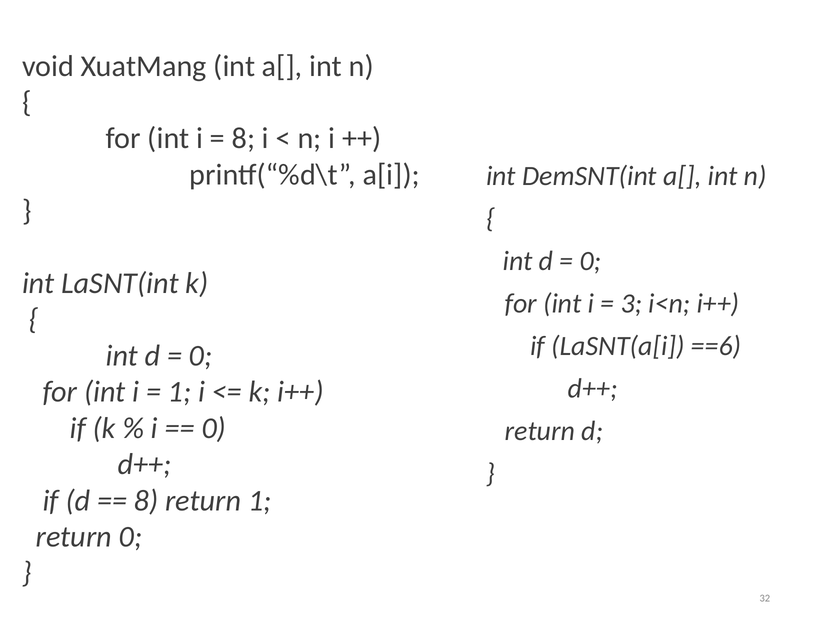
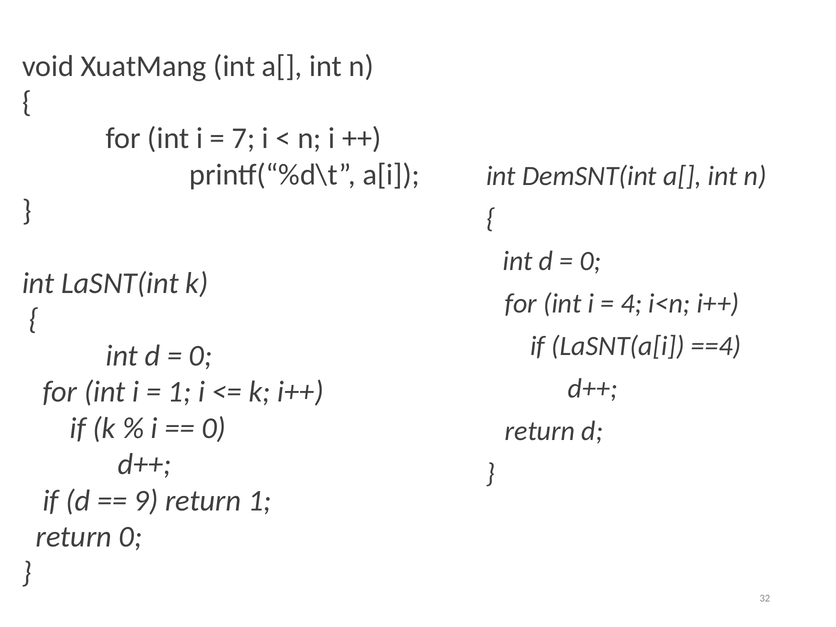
8 at (243, 139): 8 -> 7
3: 3 -> 4
==6: ==6 -> ==4
8 at (146, 501): 8 -> 9
